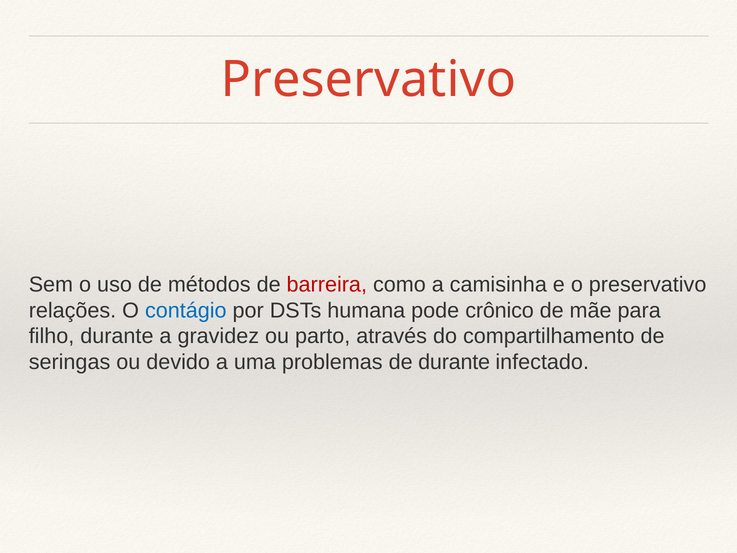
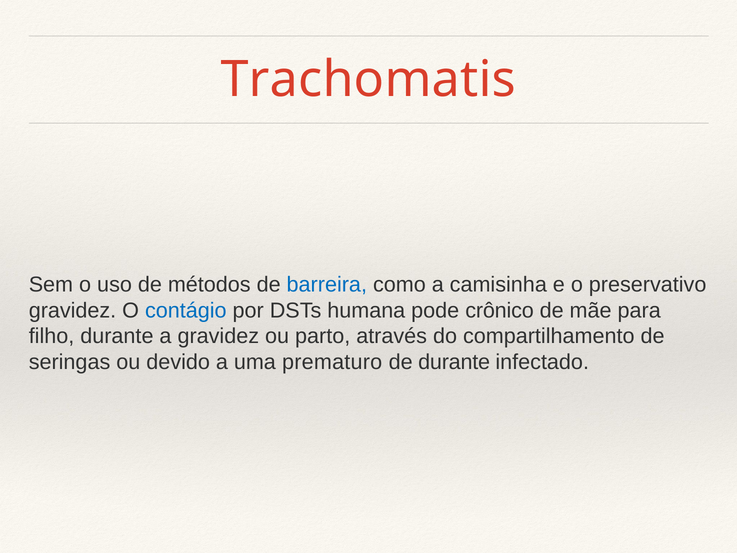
Preservativo at (368, 80): Preservativo -> Trachomatis
barreira colour: red -> blue
relações at (73, 310): relações -> gravidez
problemas: problemas -> prematuro
